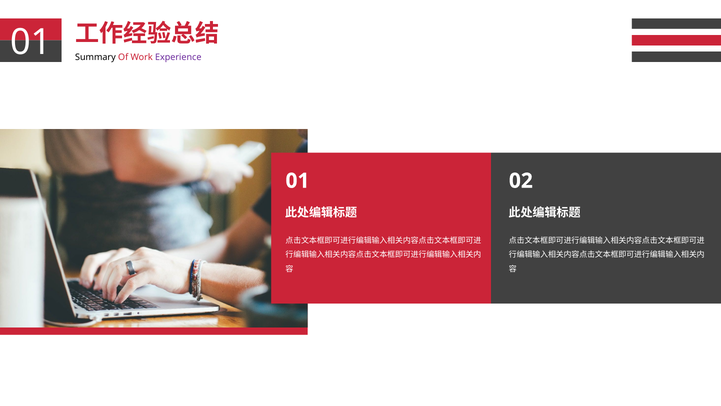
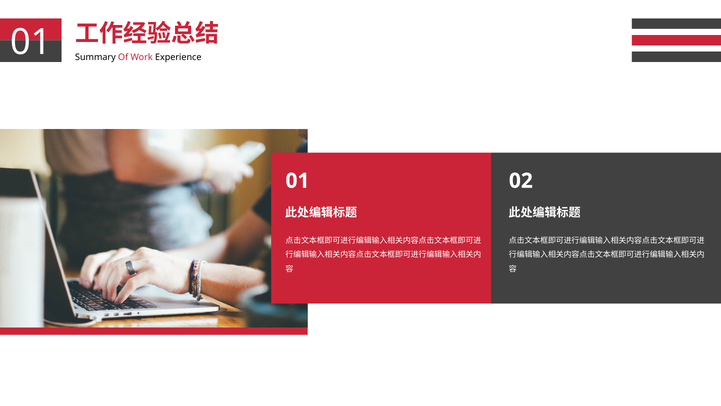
Experience colour: purple -> black
